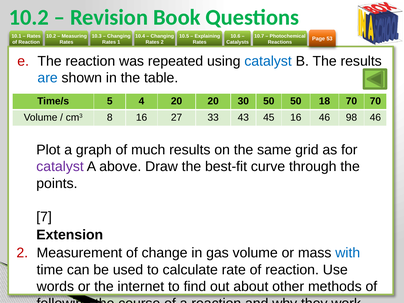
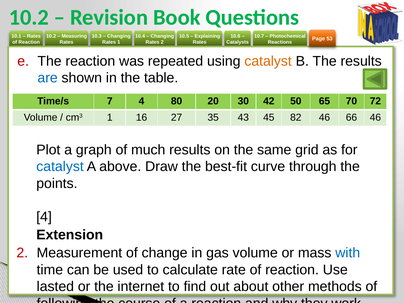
catalyst at (268, 61) colour: blue -> orange
5: 5 -> 7
4 20: 20 -> 80
30 50: 50 -> 42
18: 18 -> 65
70 70: 70 -> 72
cm3 8: 8 -> 1
33: 33 -> 35
45 16: 16 -> 82
98: 98 -> 66
catalyst at (60, 167) colour: purple -> blue
7 at (44, 217): 7 -> 4
words: words -> lasted
